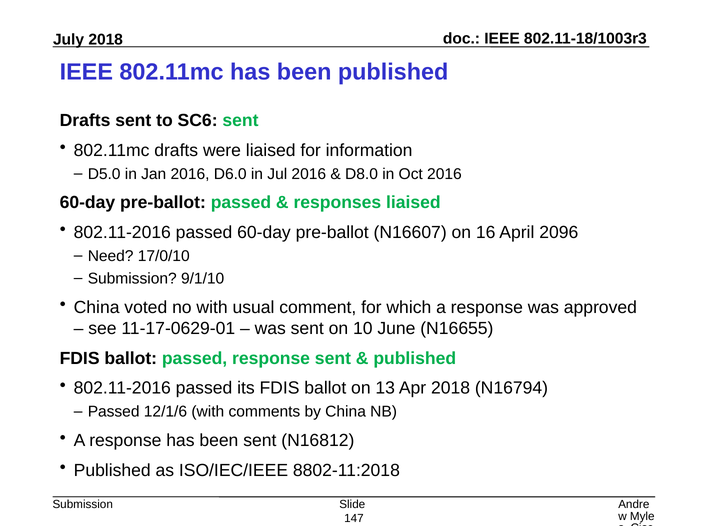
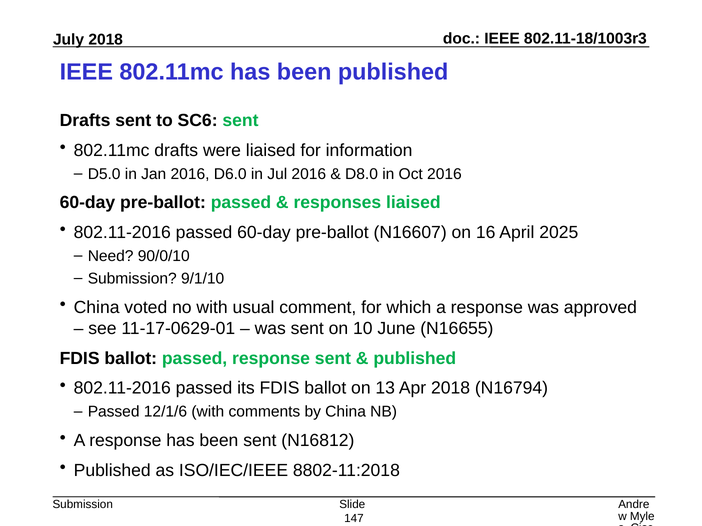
2096: 2096 -> 2025
17/0/10: 17/0/10 -> 90/0/10
